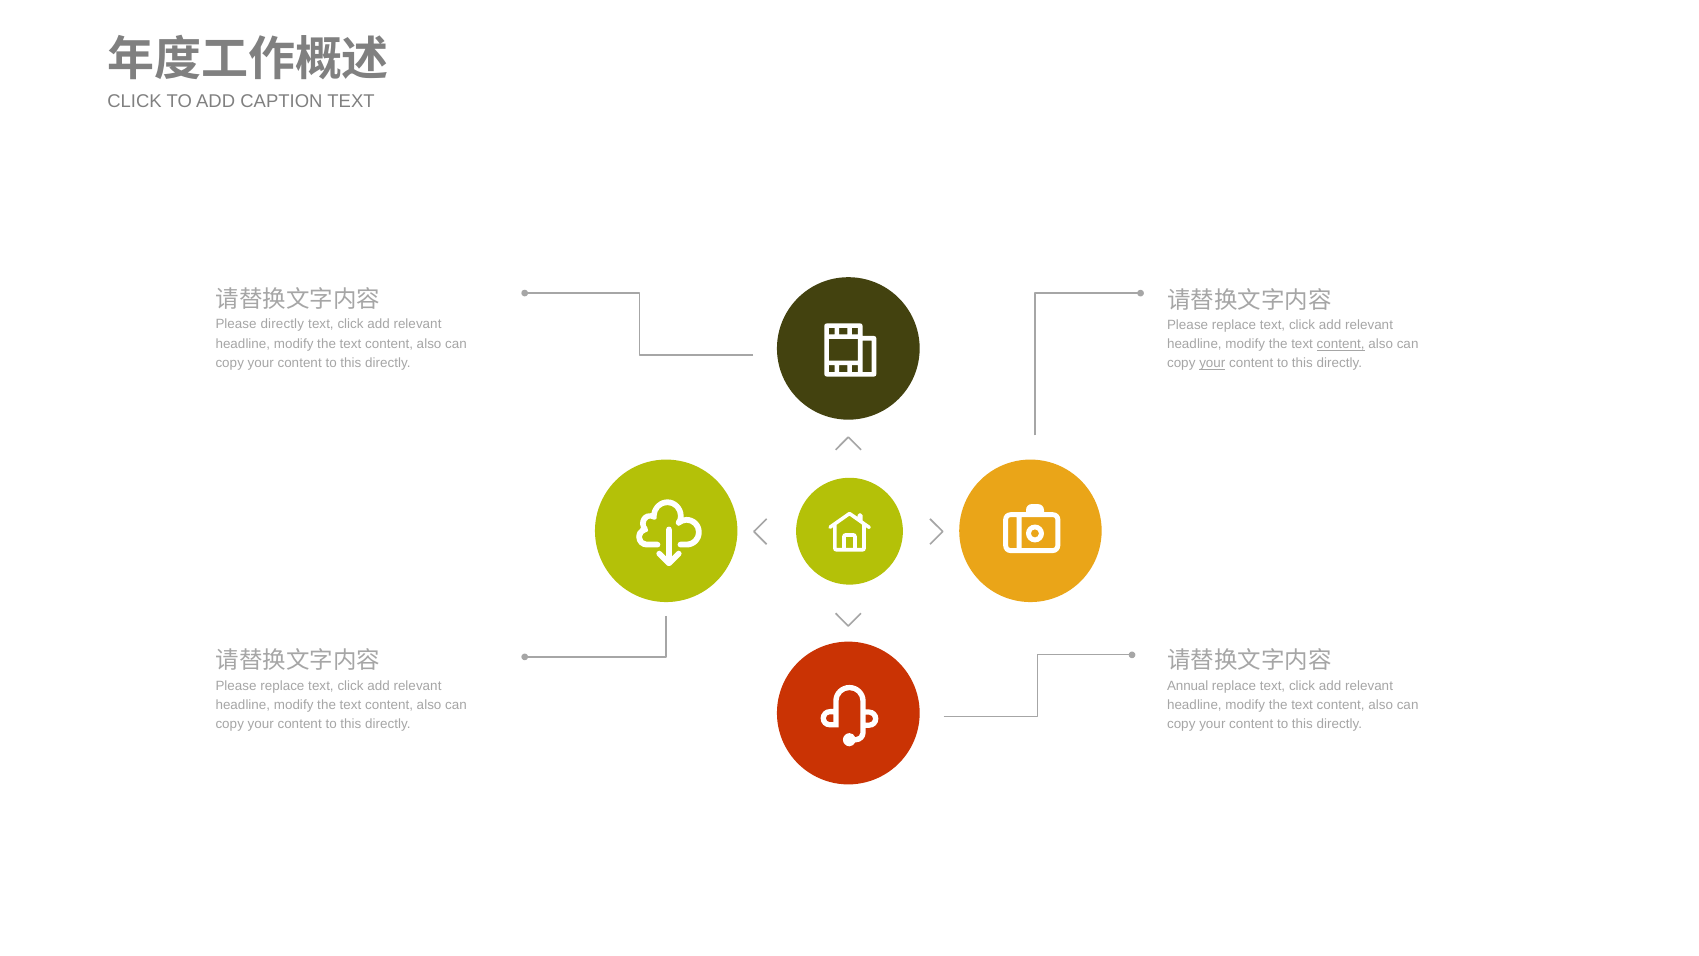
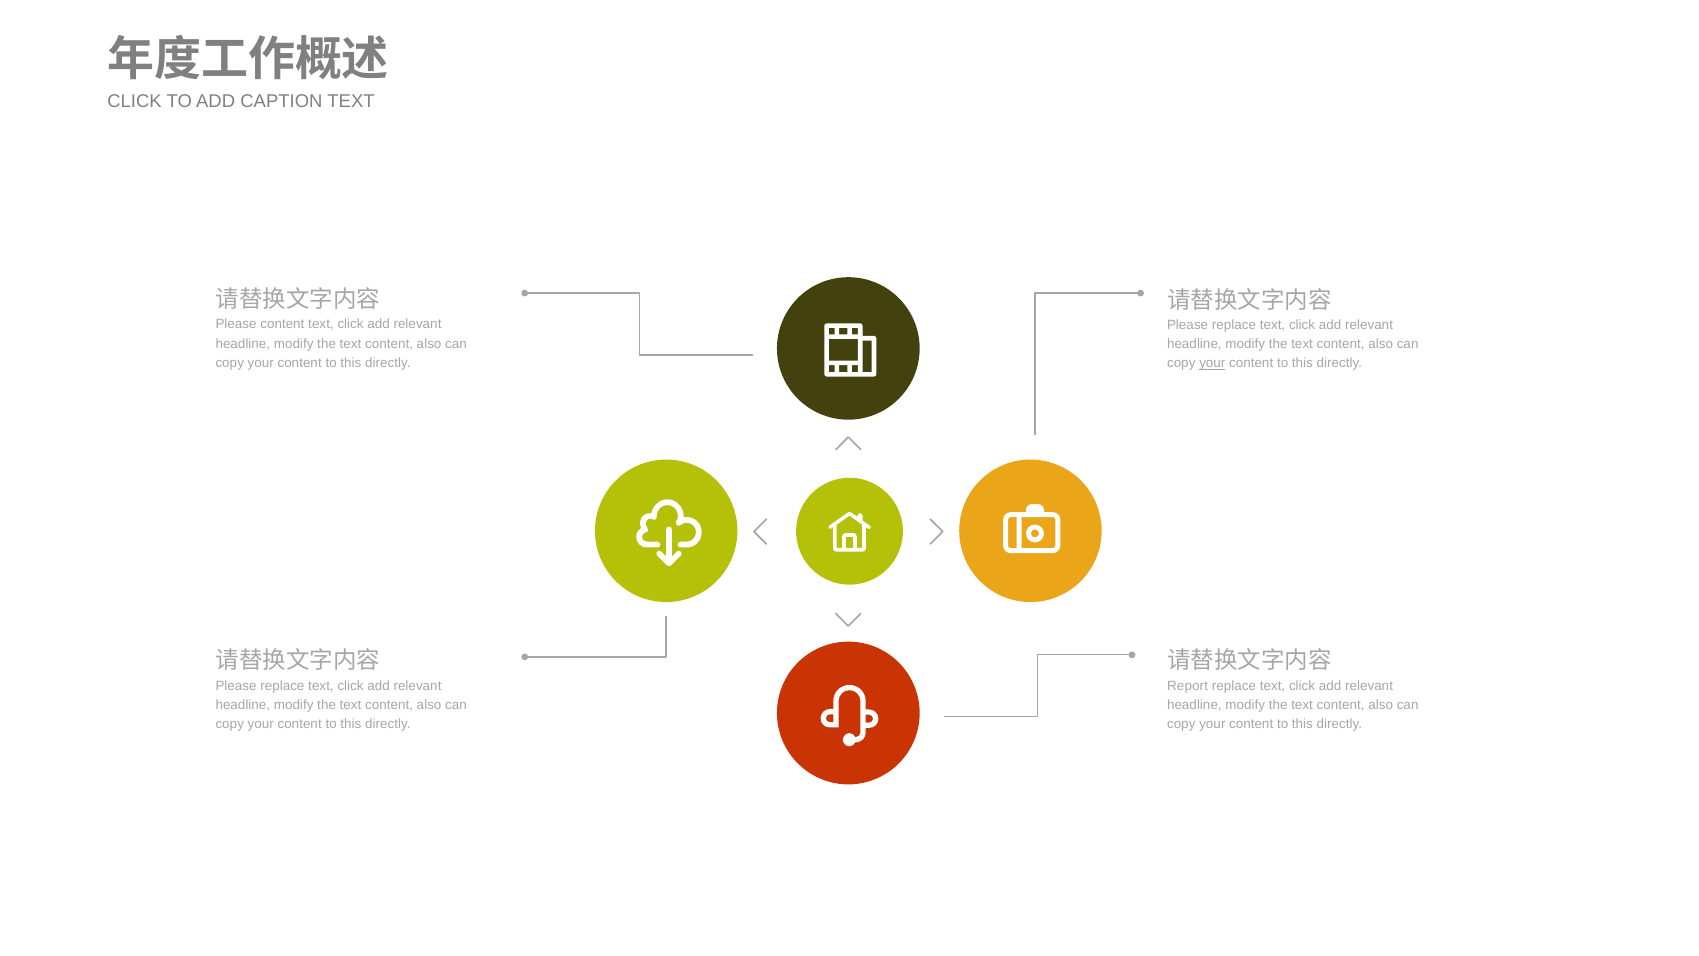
Please directly: directly -> content
content at (1341, 344) underline: present -> none
Annual: Annual -> Report
